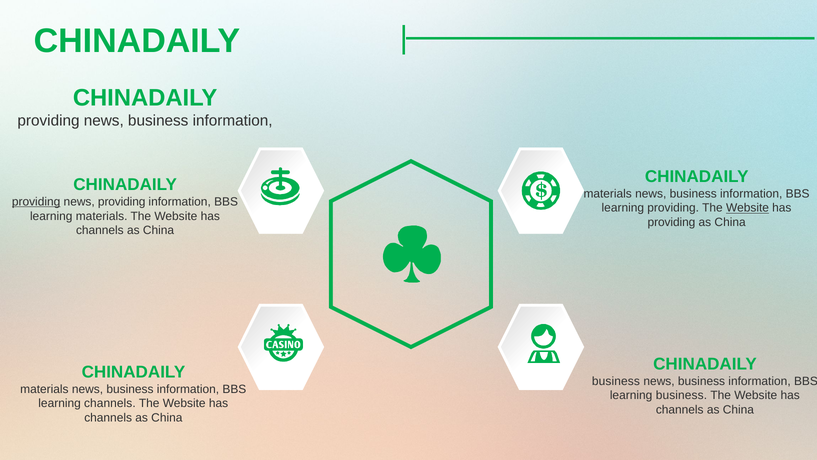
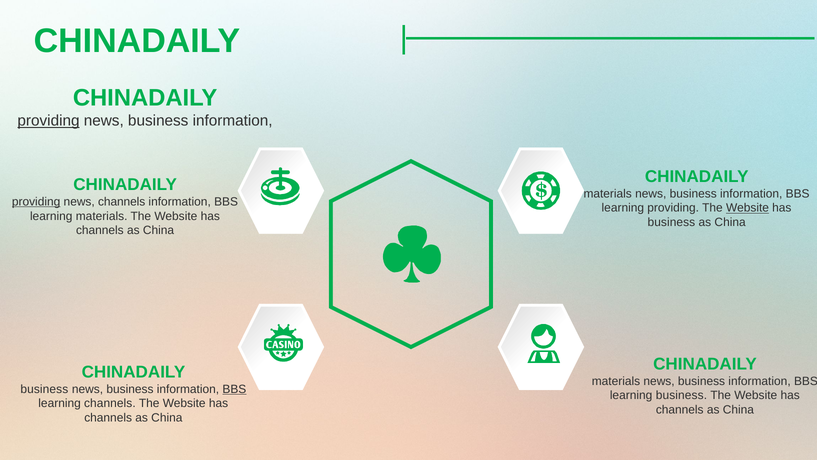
providing at (49, 121) underline: none -> present
news providing: providing -> channels
providing at (671, 222): providing -> business
business at (616, 381): business -> materials
materials at (44, 389): materials -> business
BBS at (234, 389) underline: none -> present
